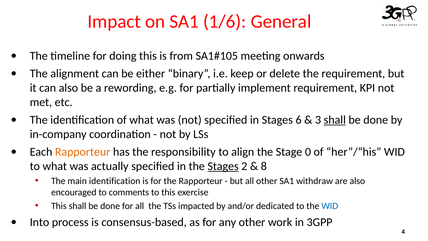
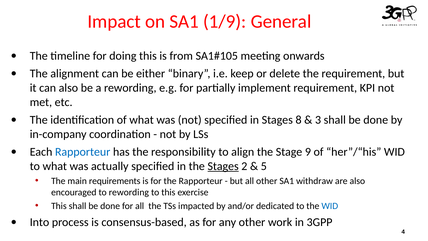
1/6: 1/6 -> 1/9
6: 6 -> 8
shall at (335, 120) underline: present -> none
Rapporteur at (83, 152) colour: orange -> blue
0: 0 -> 9
8: 8 -> 5
main identification: identification -> requirements
to comments: comments -> rewording
